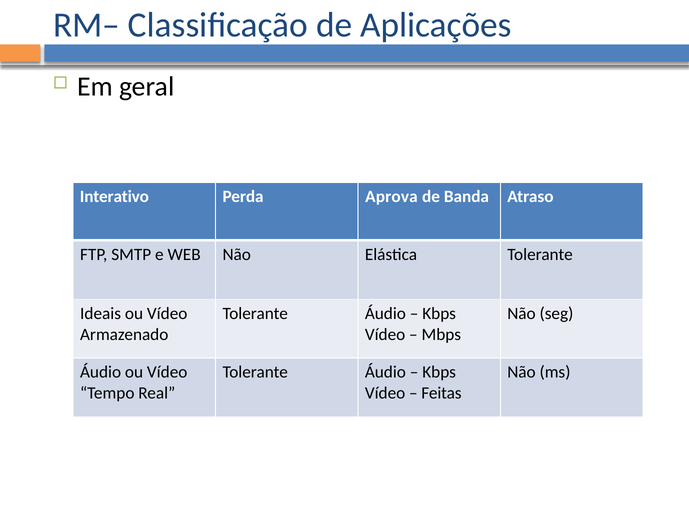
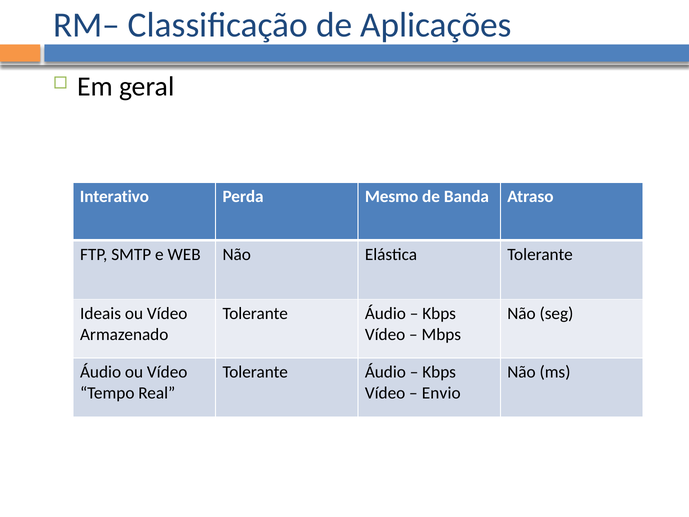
Aprova: Aprova -> Mesmo
Feitas: Feitas -> Envio
